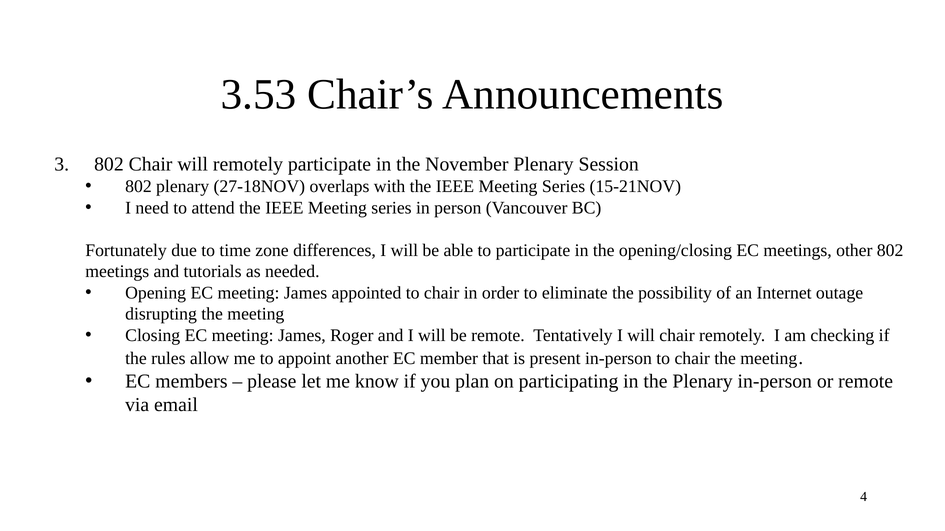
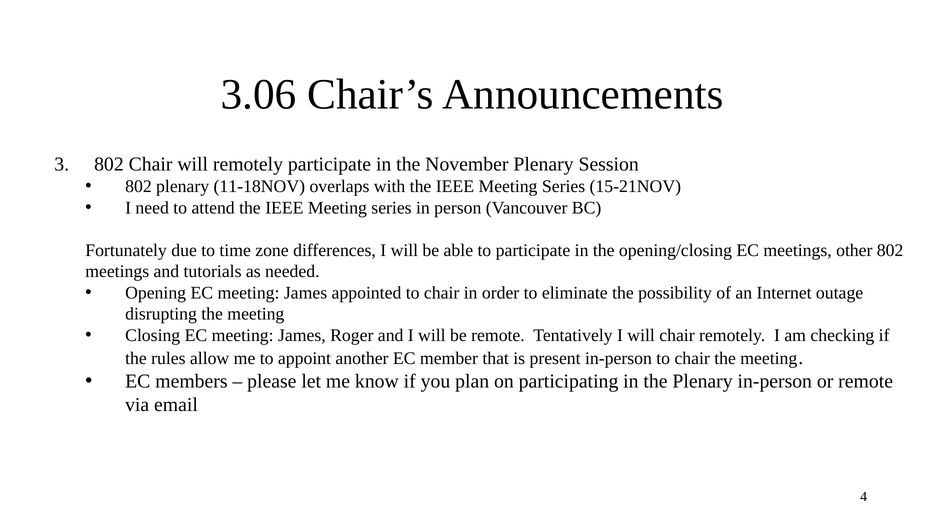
3.53: 3.53 -> 3.06
27-18NOV: 27-18NOV -> 11-18NOV
